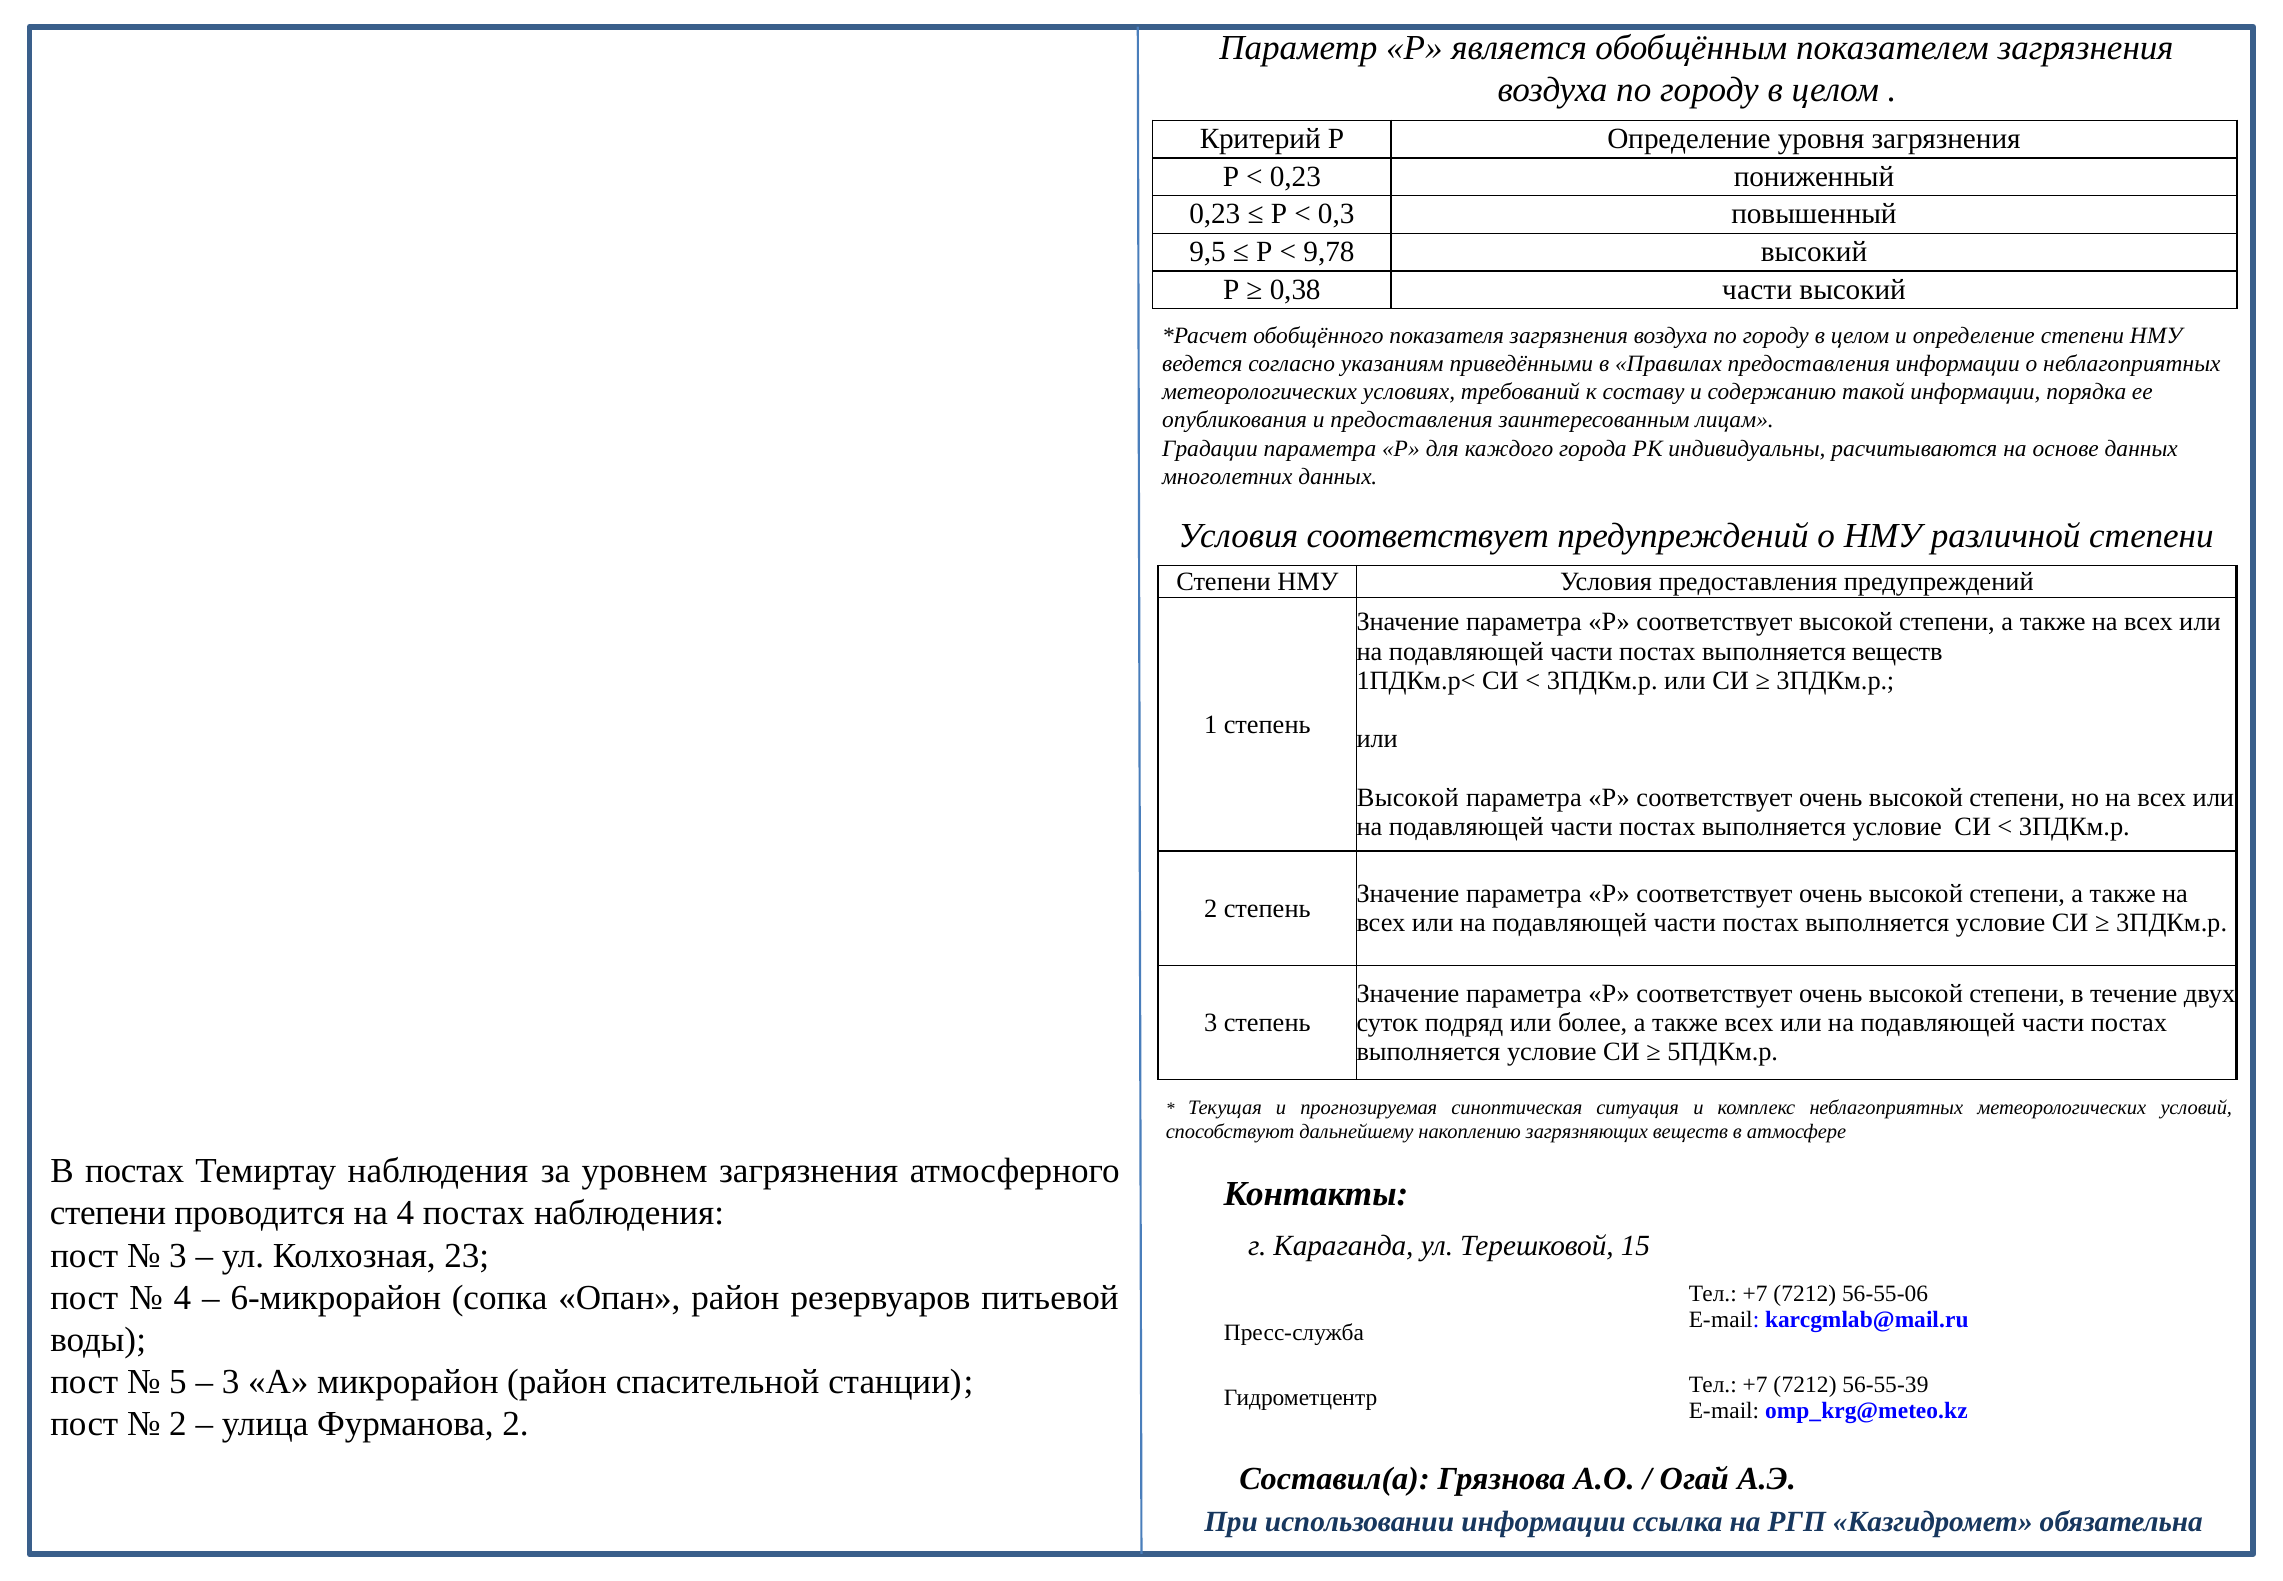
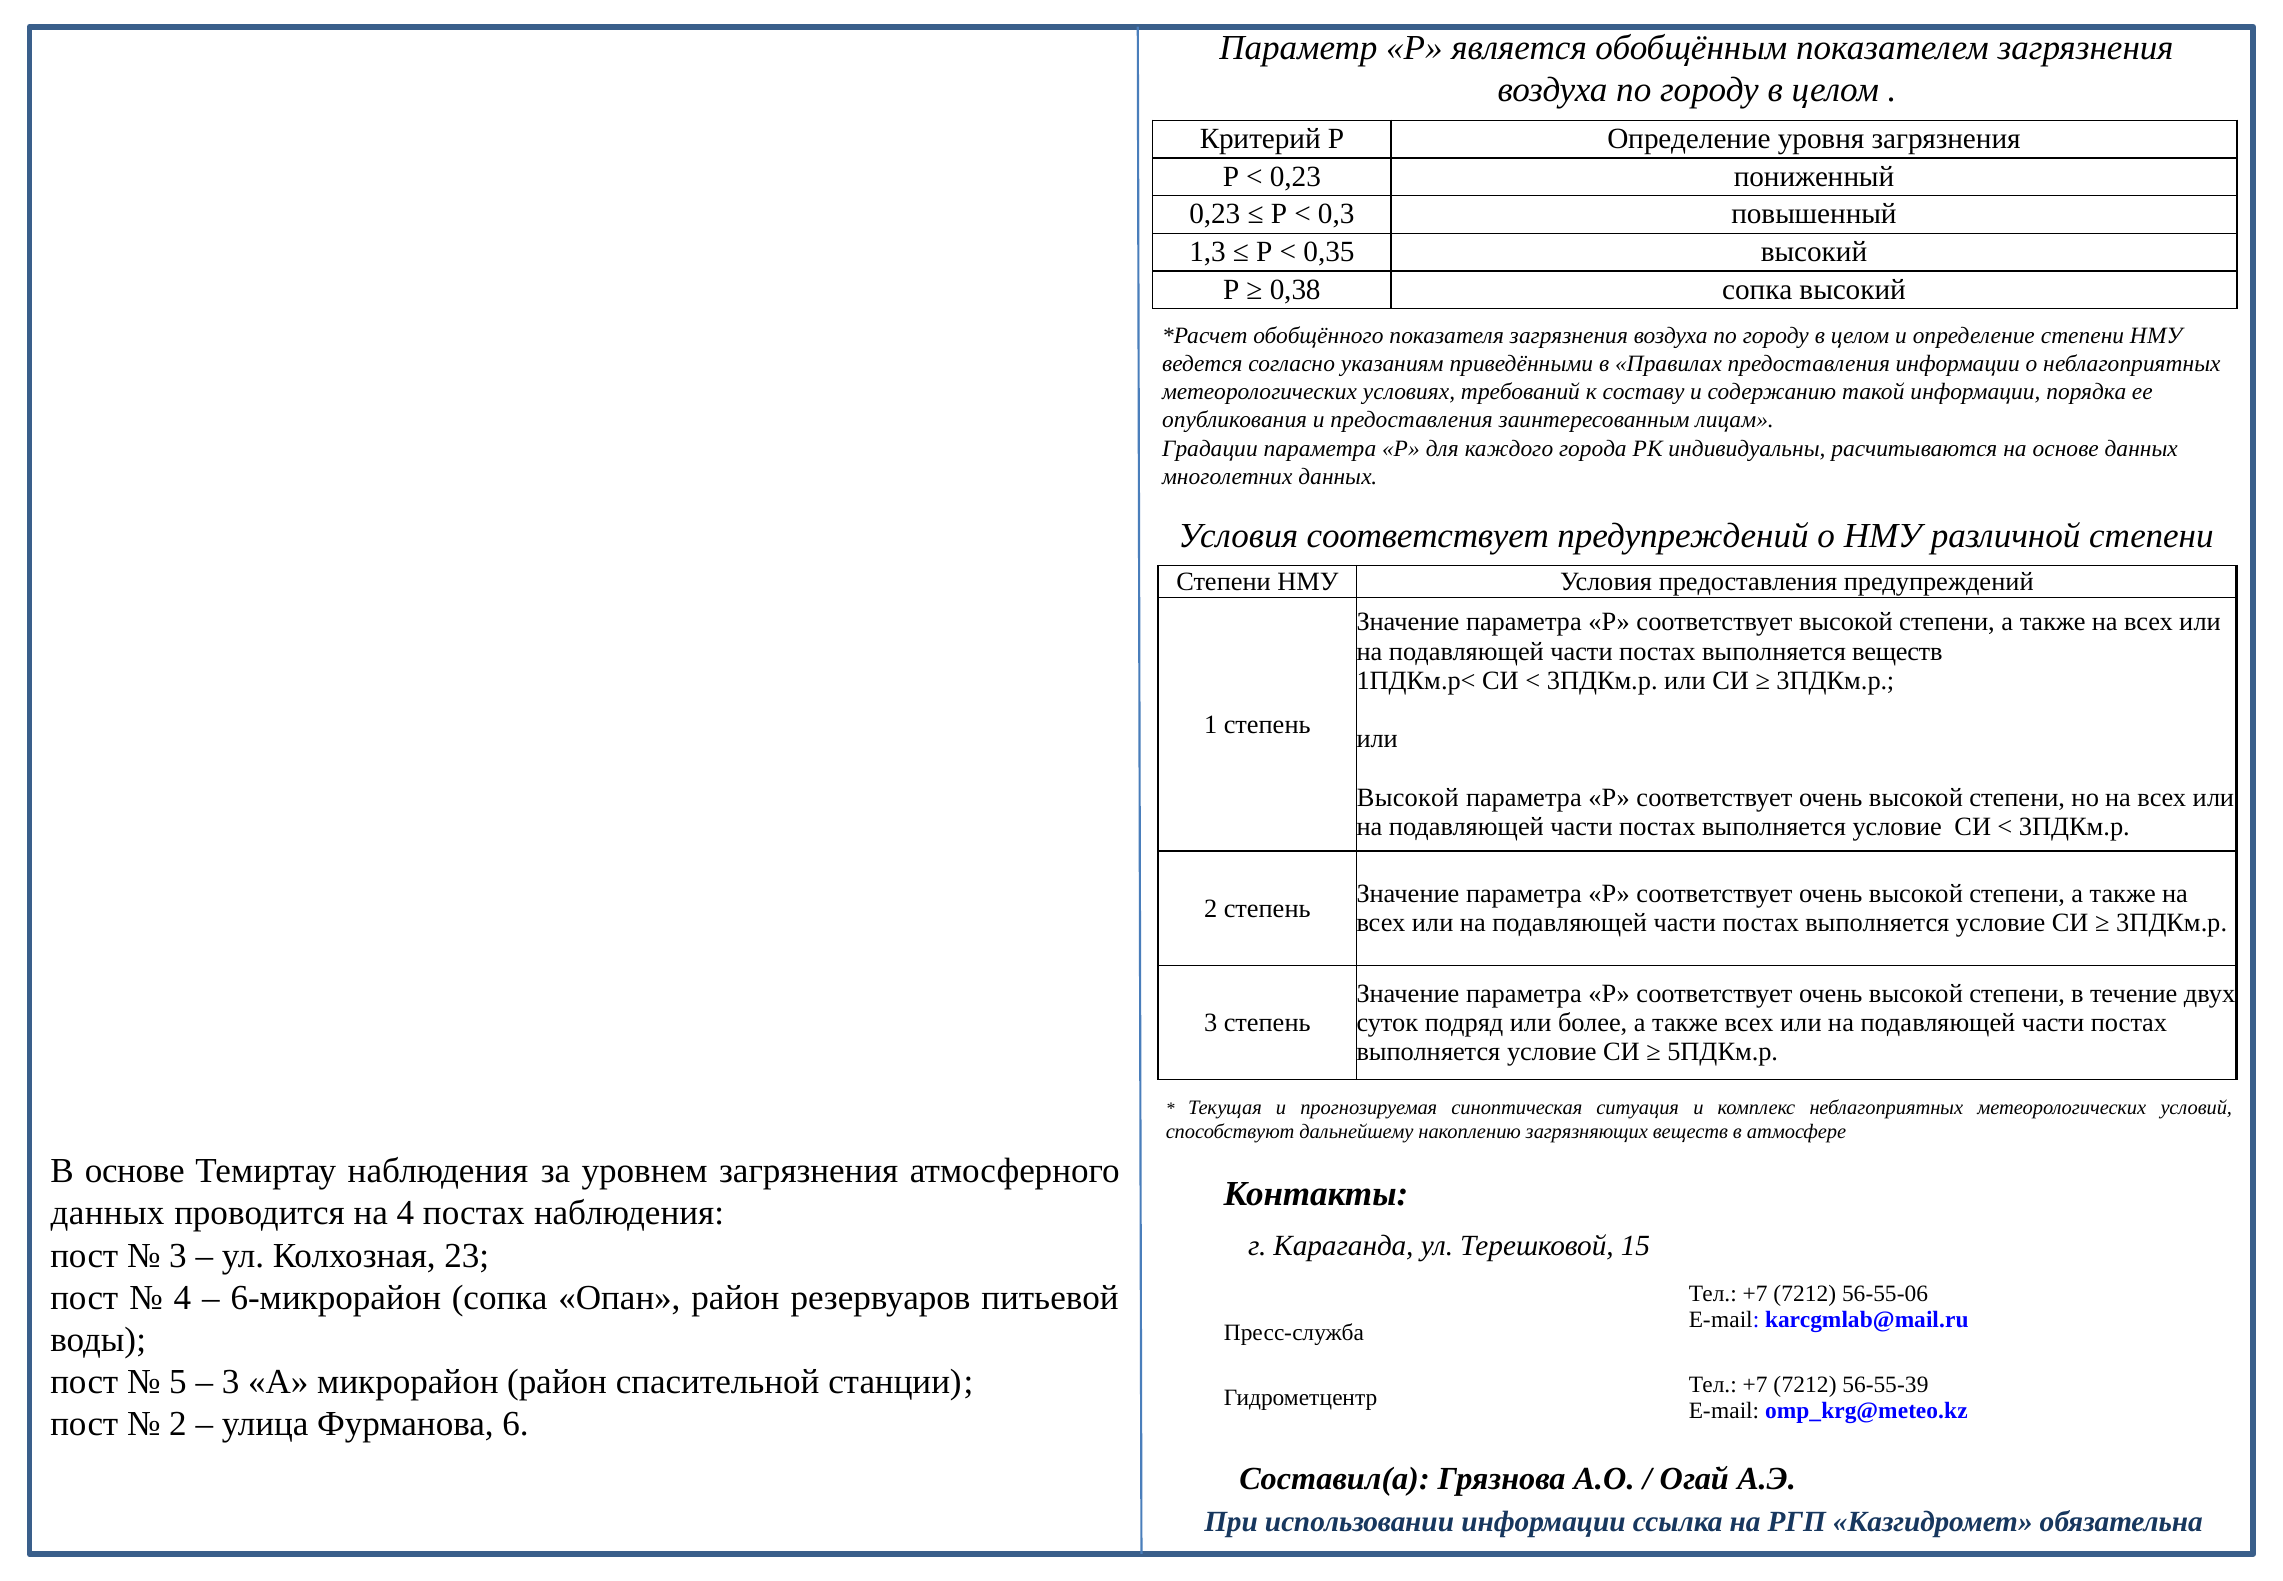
9,5: 9,5 -> 1,3
9,78: 9,78 -> 0,35
0,38 части: части -> сопка
В постах: постах -> основе
степени at (108, 1213): степени -> данных
Фурманова 2: 2 -> 6
